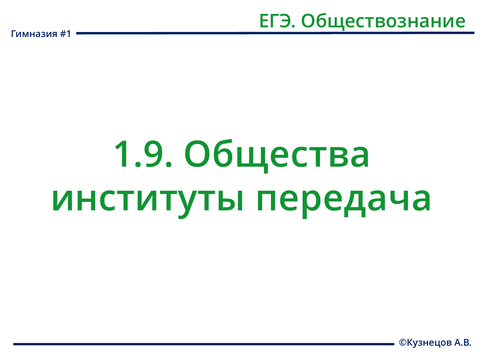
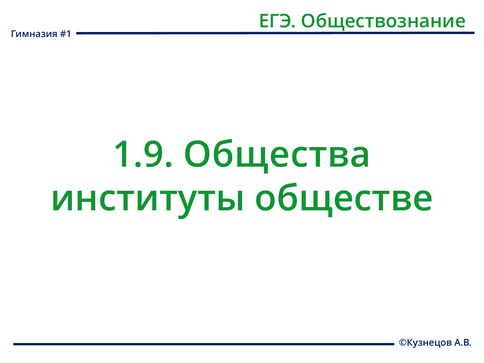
передача: передача -> обществе
